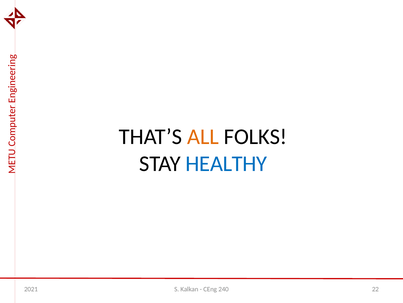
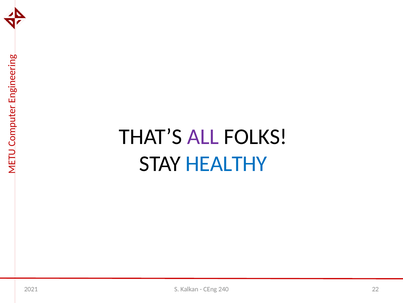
ALL colour: orange -> purple
